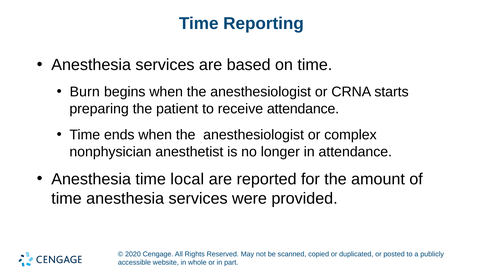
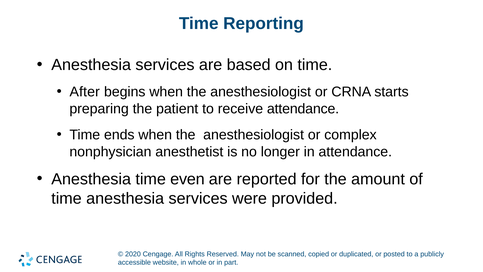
Burn: Burn -> After
local: local -> even
